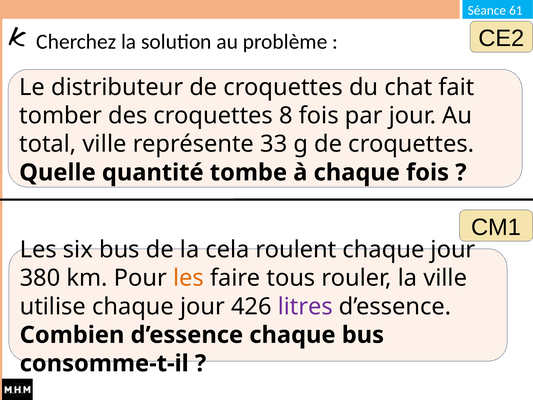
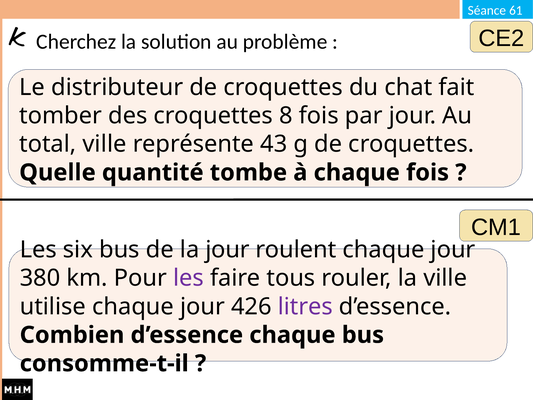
33: 33 -> 43
la cela: cela -> jour
les at (189, 278) colour: orange -> purple
